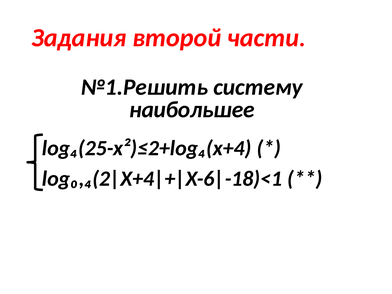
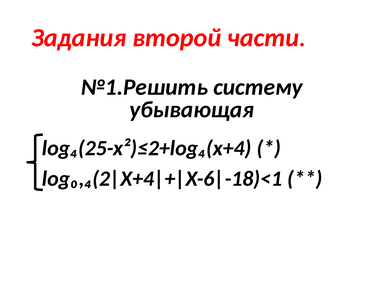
наибольшее: наибольшее -> убывающая
